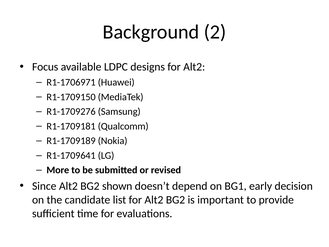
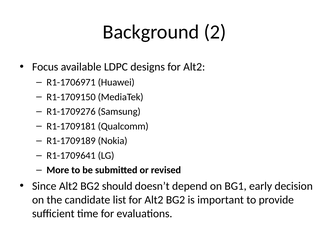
shown: shown -> should
